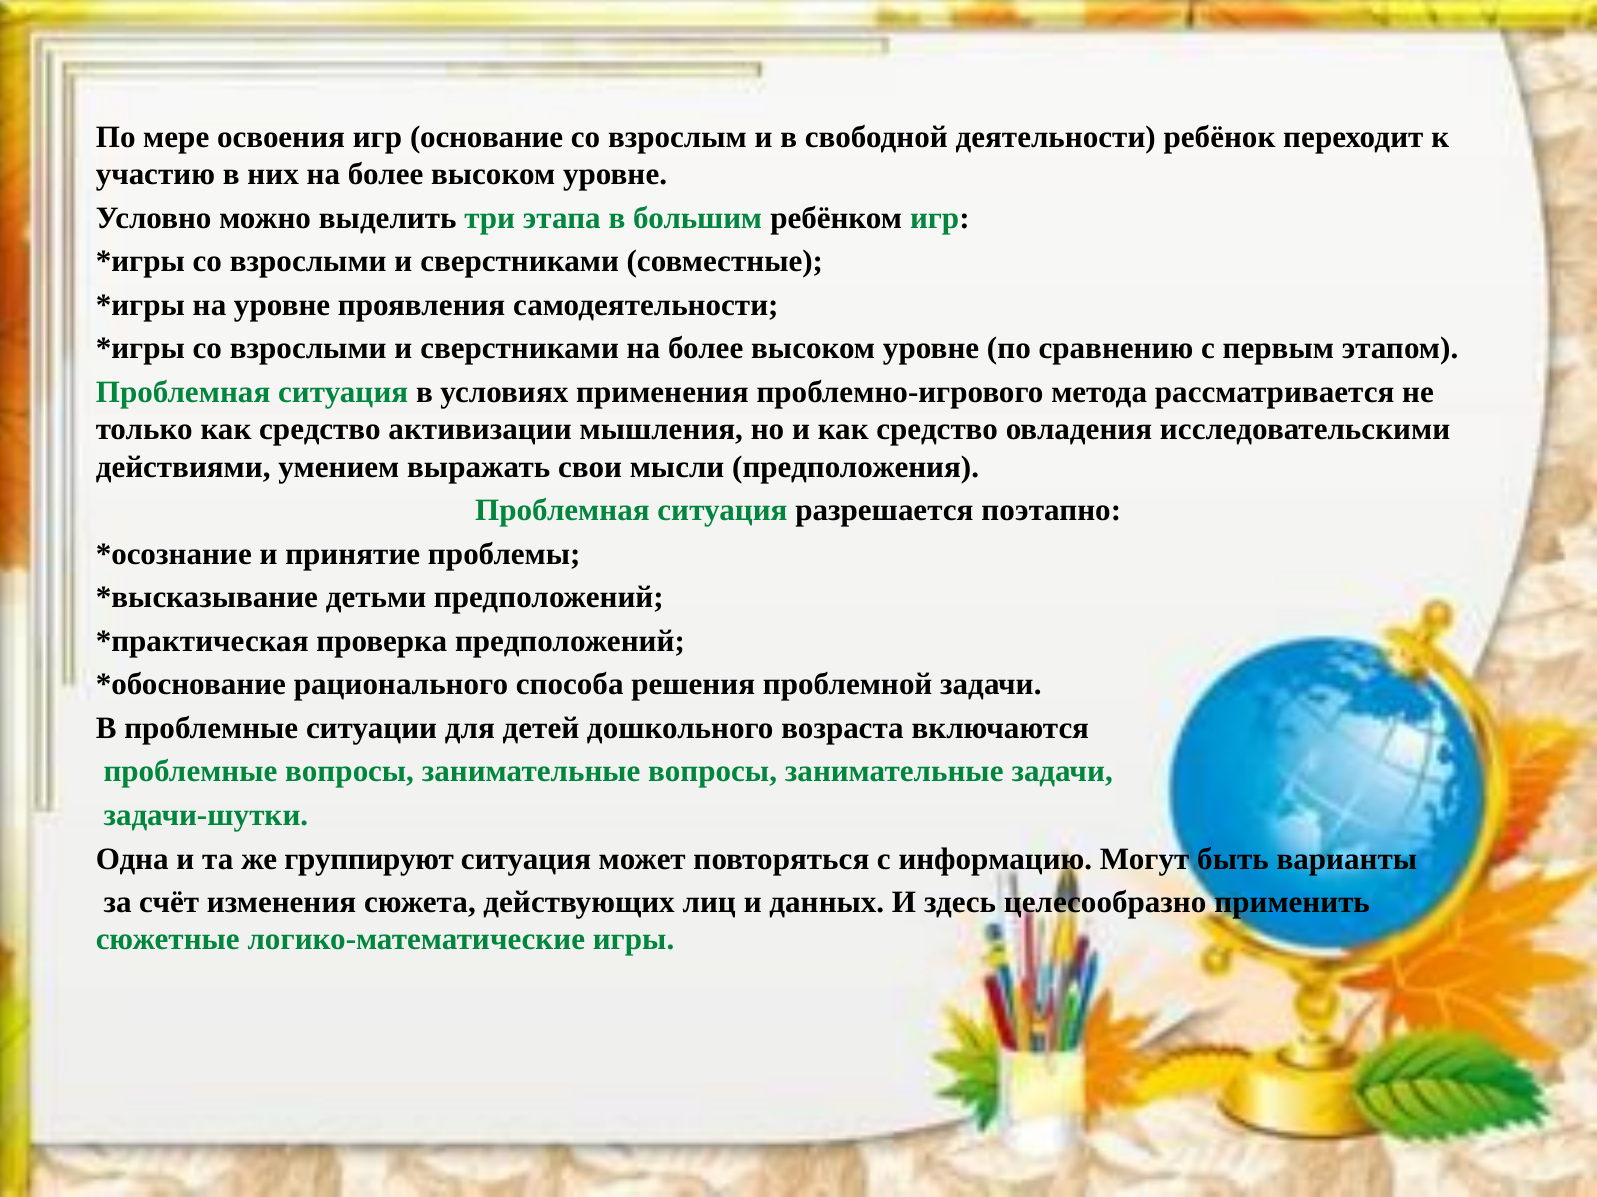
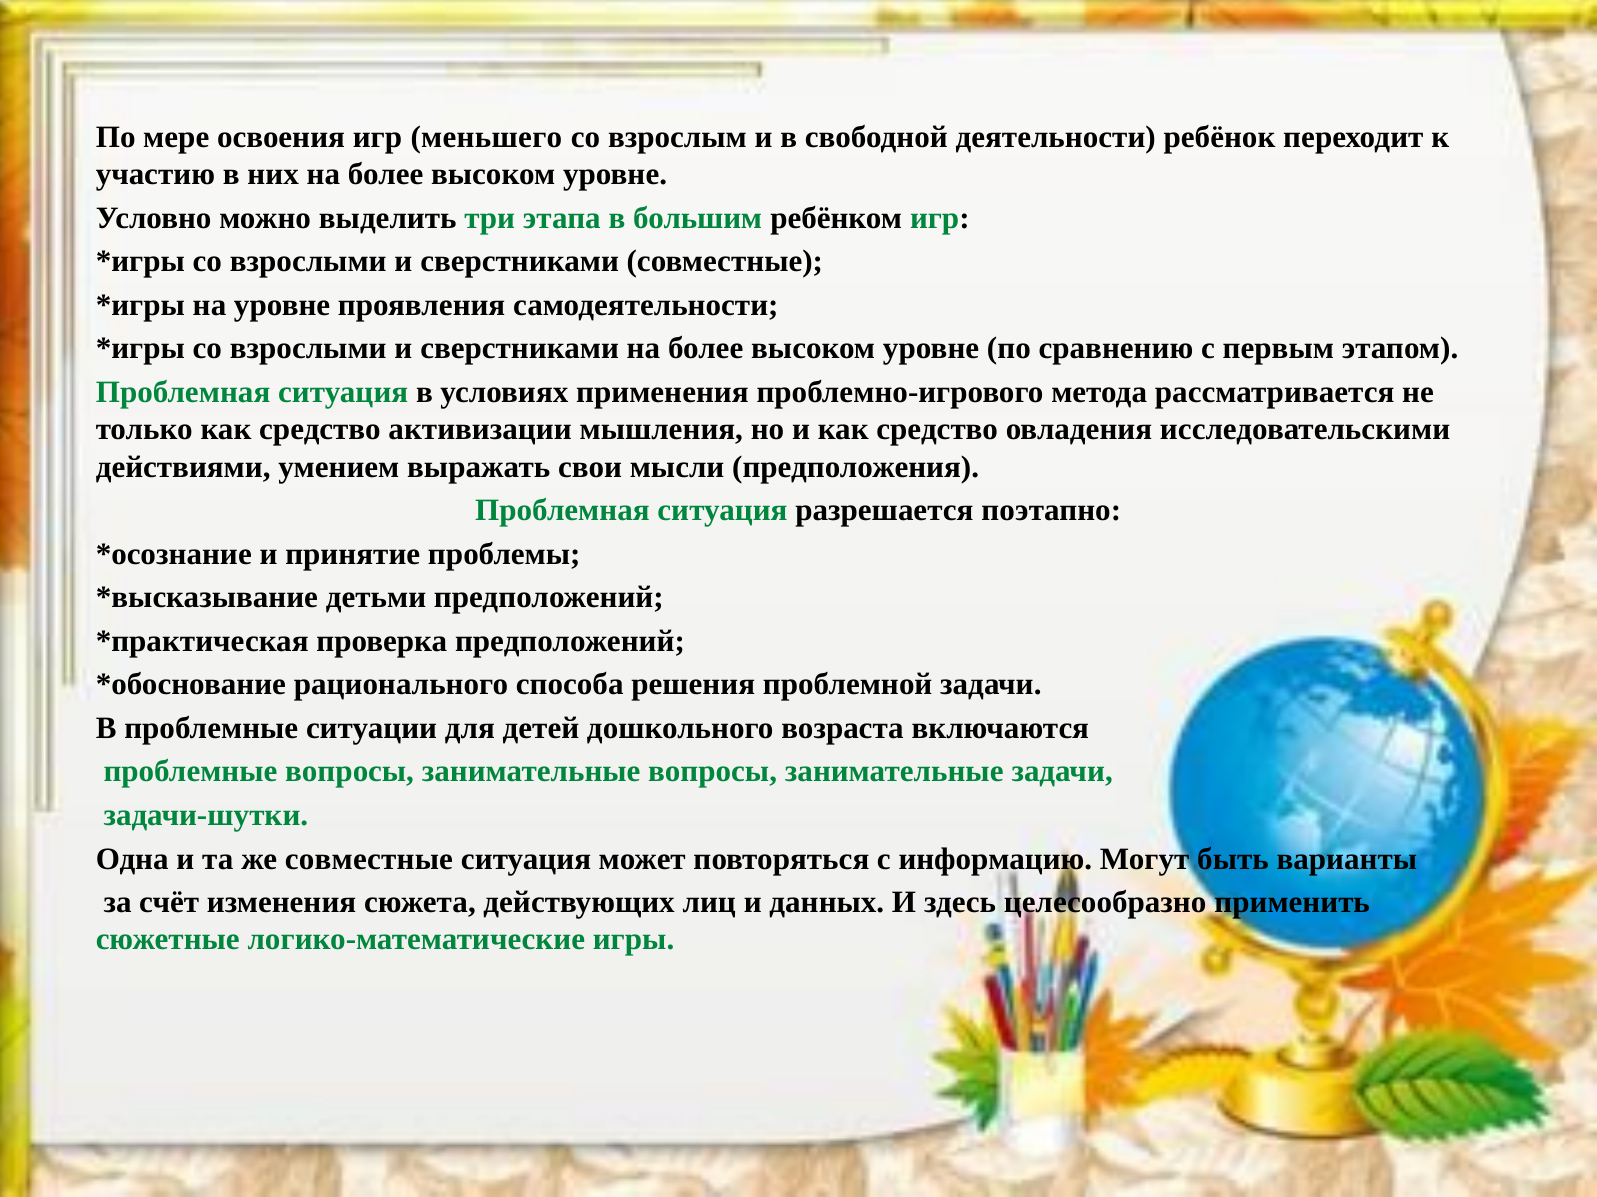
основание: основание -> меньшего
же группируют: группируют -> совместные
